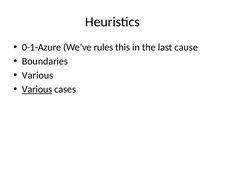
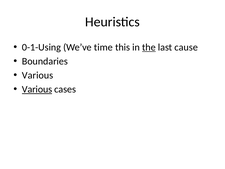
0-1-Azure: 0-1-Azure -> 0-1-Using
rules: rules -> time
the underline: none -> present
